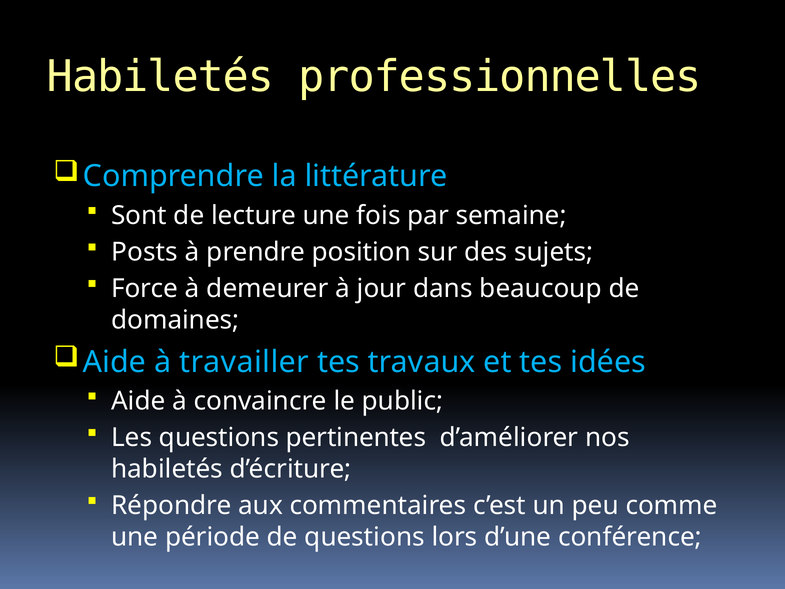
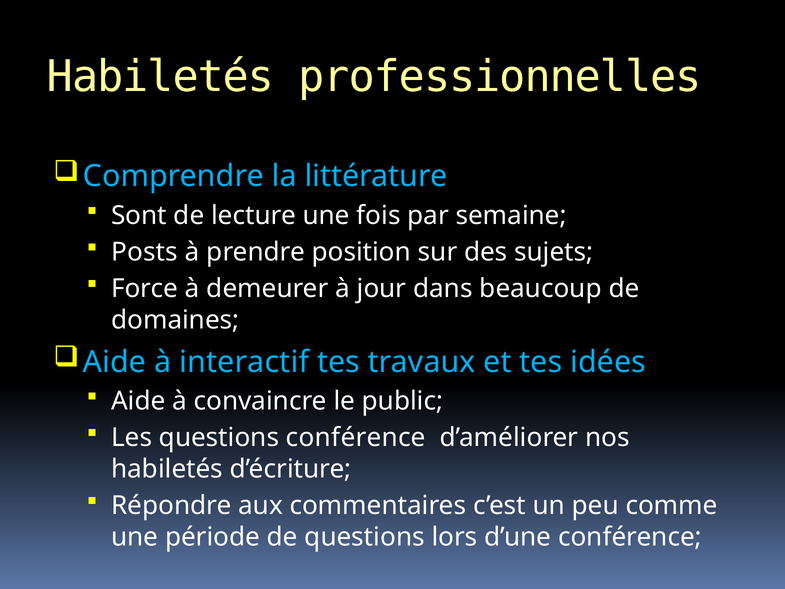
travailler: travailler -> interactif
questions pertinentes: pertinentes -> conférence
